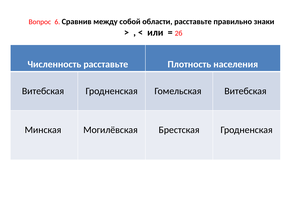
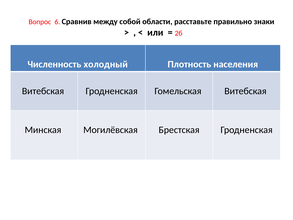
Численность расставьте: расставьте -> холодный
